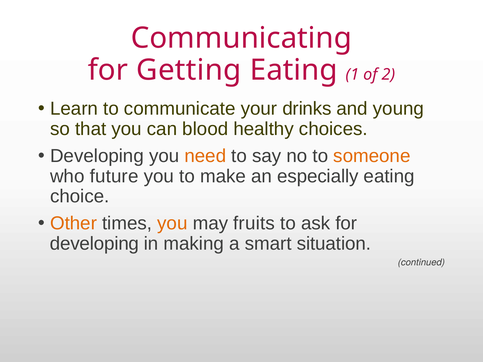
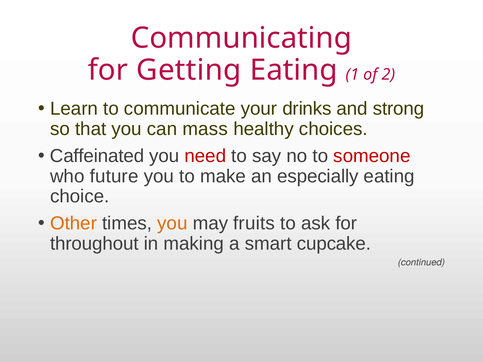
young: young -> strong
blood: blood -> mass
Developing at (97, 156): Developing -> Caffeinated
need colour: orange -> red
someone colour: orange -> red
developing at (94, 244): developing -> throughout
situation: situation -> cupcake
